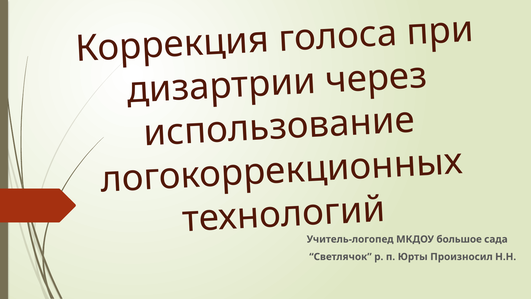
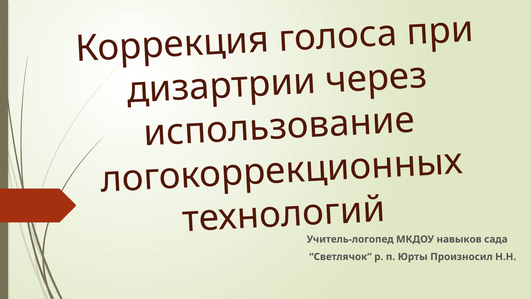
большое: большое -> навыков
